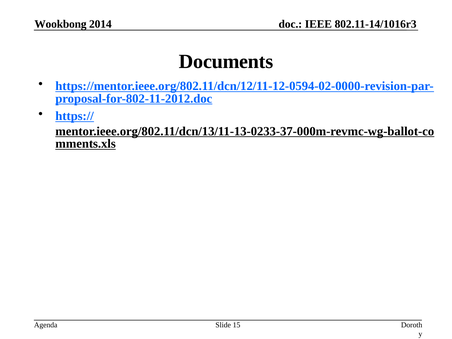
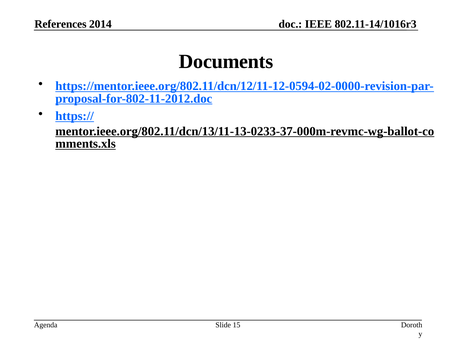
Wookbong: Wookbong -> References
